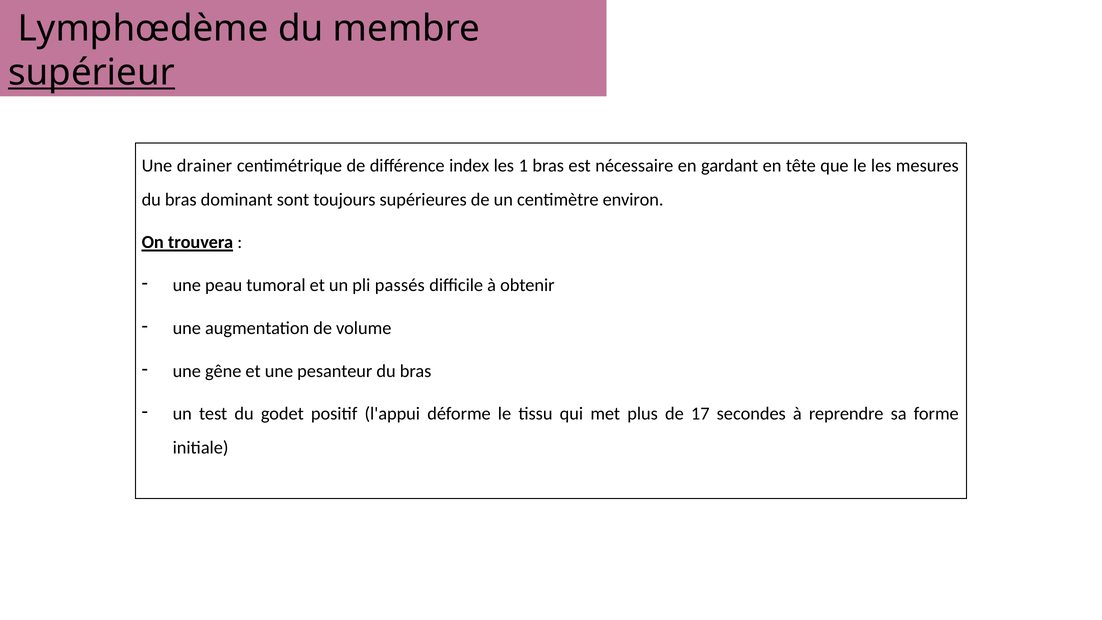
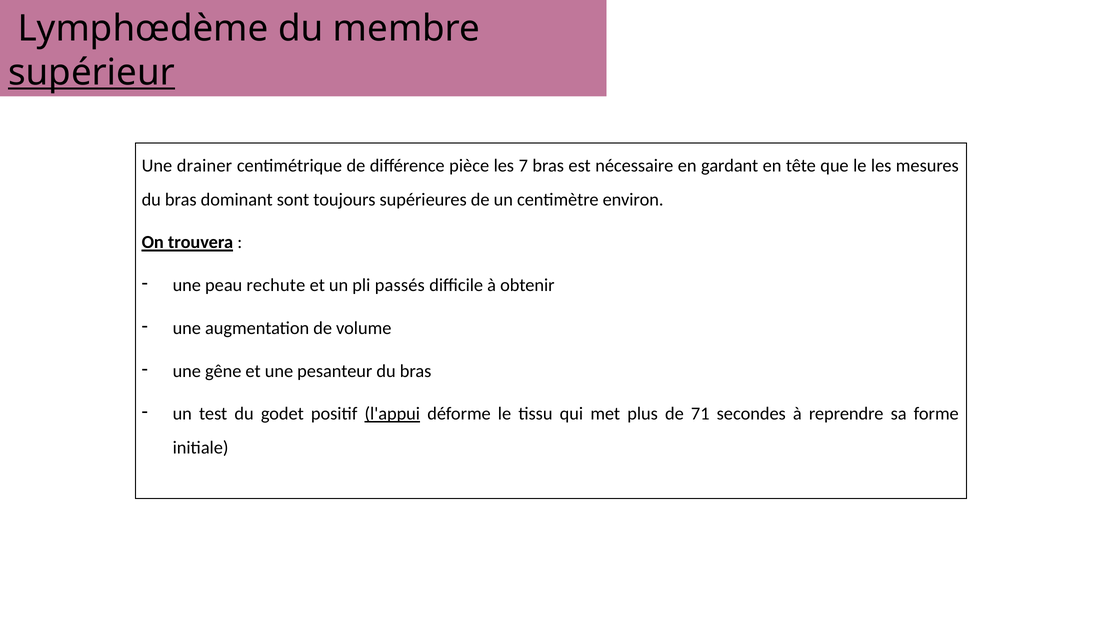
index: index -> pièce
1: 1 -> 7
tumoral: tumoral -> rechute
l'appui underline: none -> present
17: 17 -> 71
